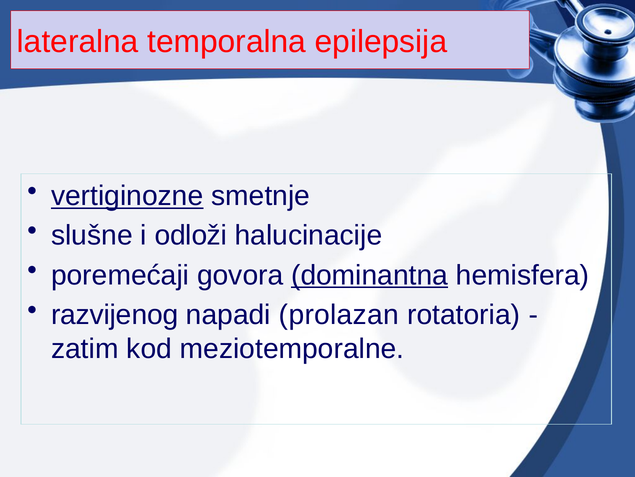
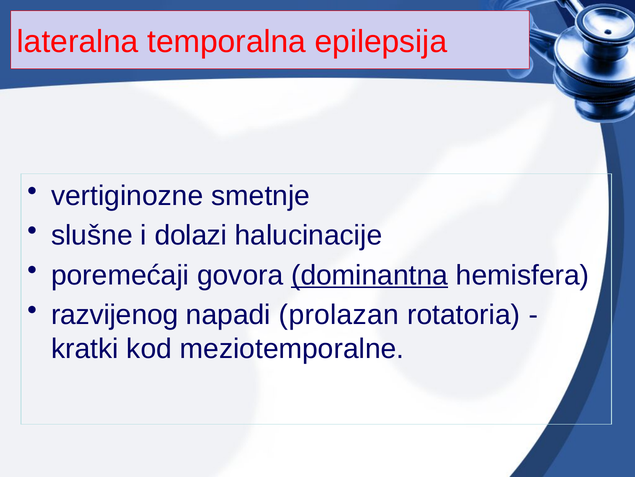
vertiginozne underline: present -> none
odloži: odloži -> dolazi
zatim: zatim -> kratki
